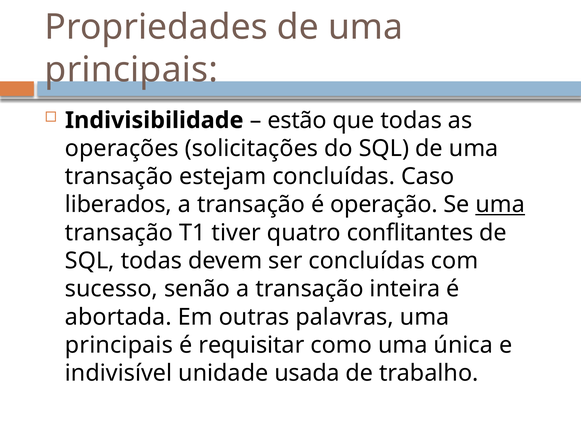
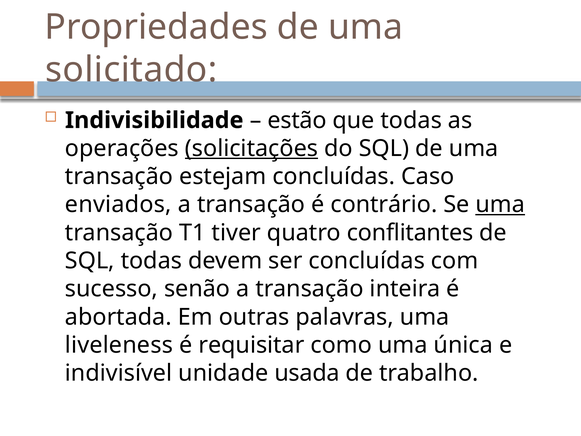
principais at (131, 70): principais -> solicitado
solicitações underline: none -> present
liberados: liberados -> enviados
operação: operação -> contrário
principais at (119, 345): principais -> liveleness
